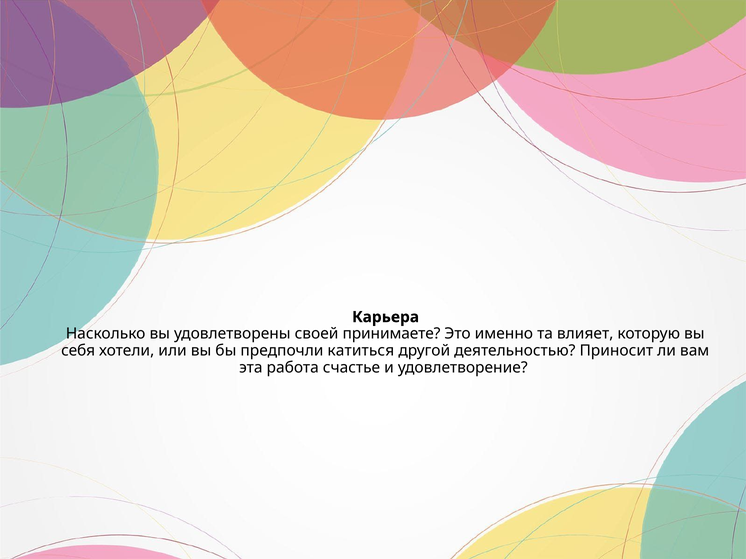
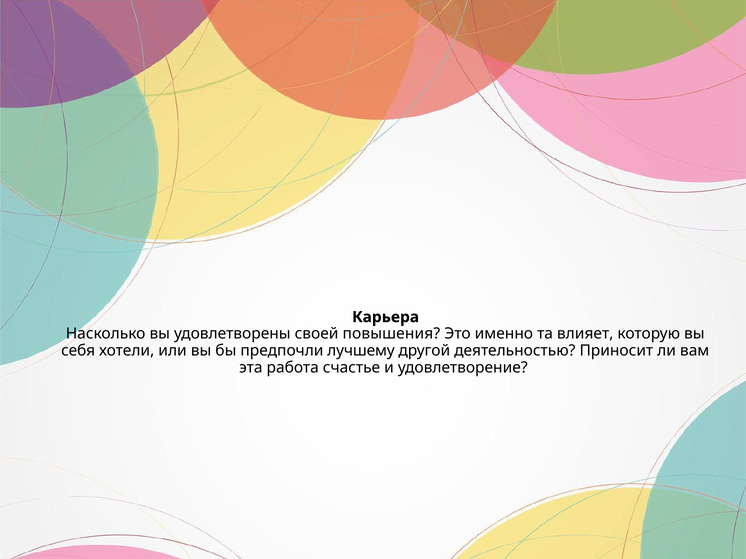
принимаете: принимаете -> повышения
катиться: катиться -> лучшему
